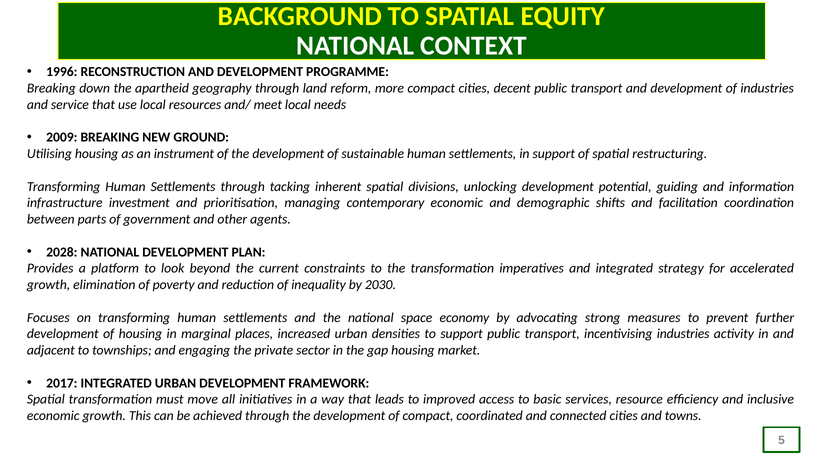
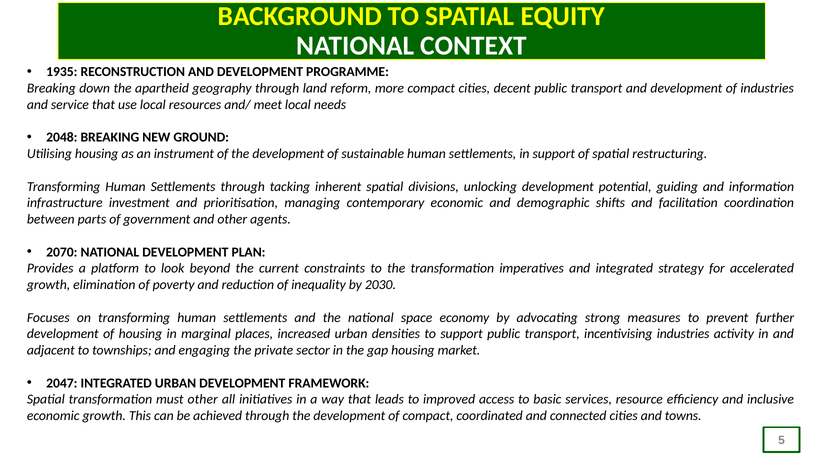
1996: 1996 -> 1935
2009: 2009 -> 2048
2028: 2028 -> 2070
2017: 2017 -> 2047
must move: move -> other
